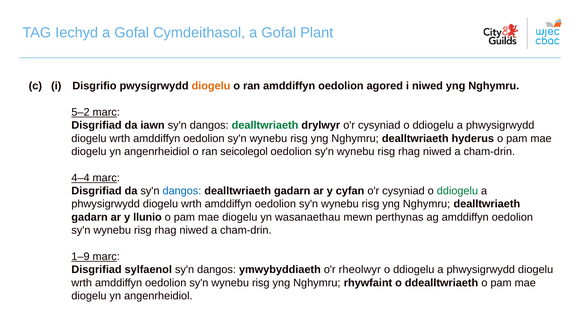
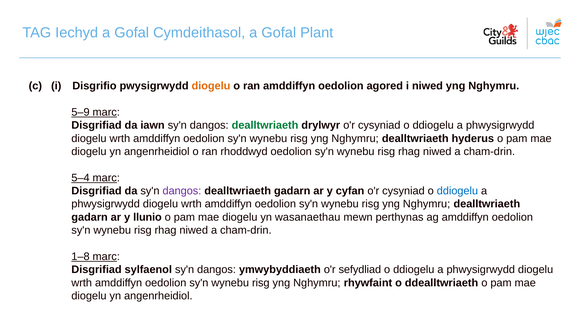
5–2: 5–2 -> 5–9
seicolegol: seicolegol -> rhoddwyd
4–4: 4–4 -> 5–4
dangos at (182, 191) colour: blue -> purple
ddiogelu at (457, 191) colour: green -> blue
1–9: 1–9 -> 1–8
rheolwyr: rheolwyr -> sefydliad
